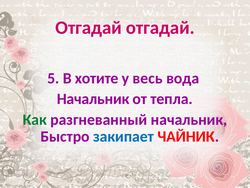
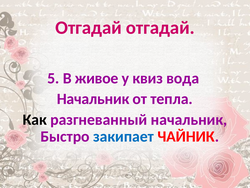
хотите: хотите -> живое
весь: весь -> квиз
Как colour: green -> black
